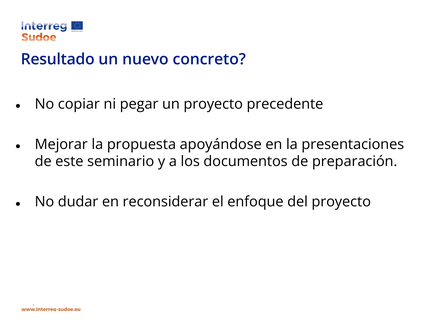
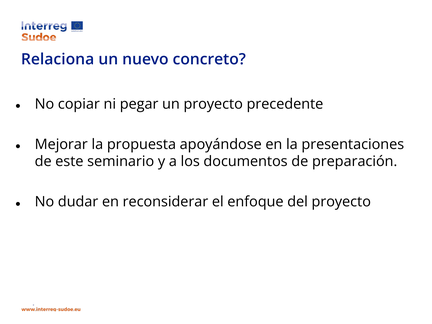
Resultado: Resultado -> Relaciona
